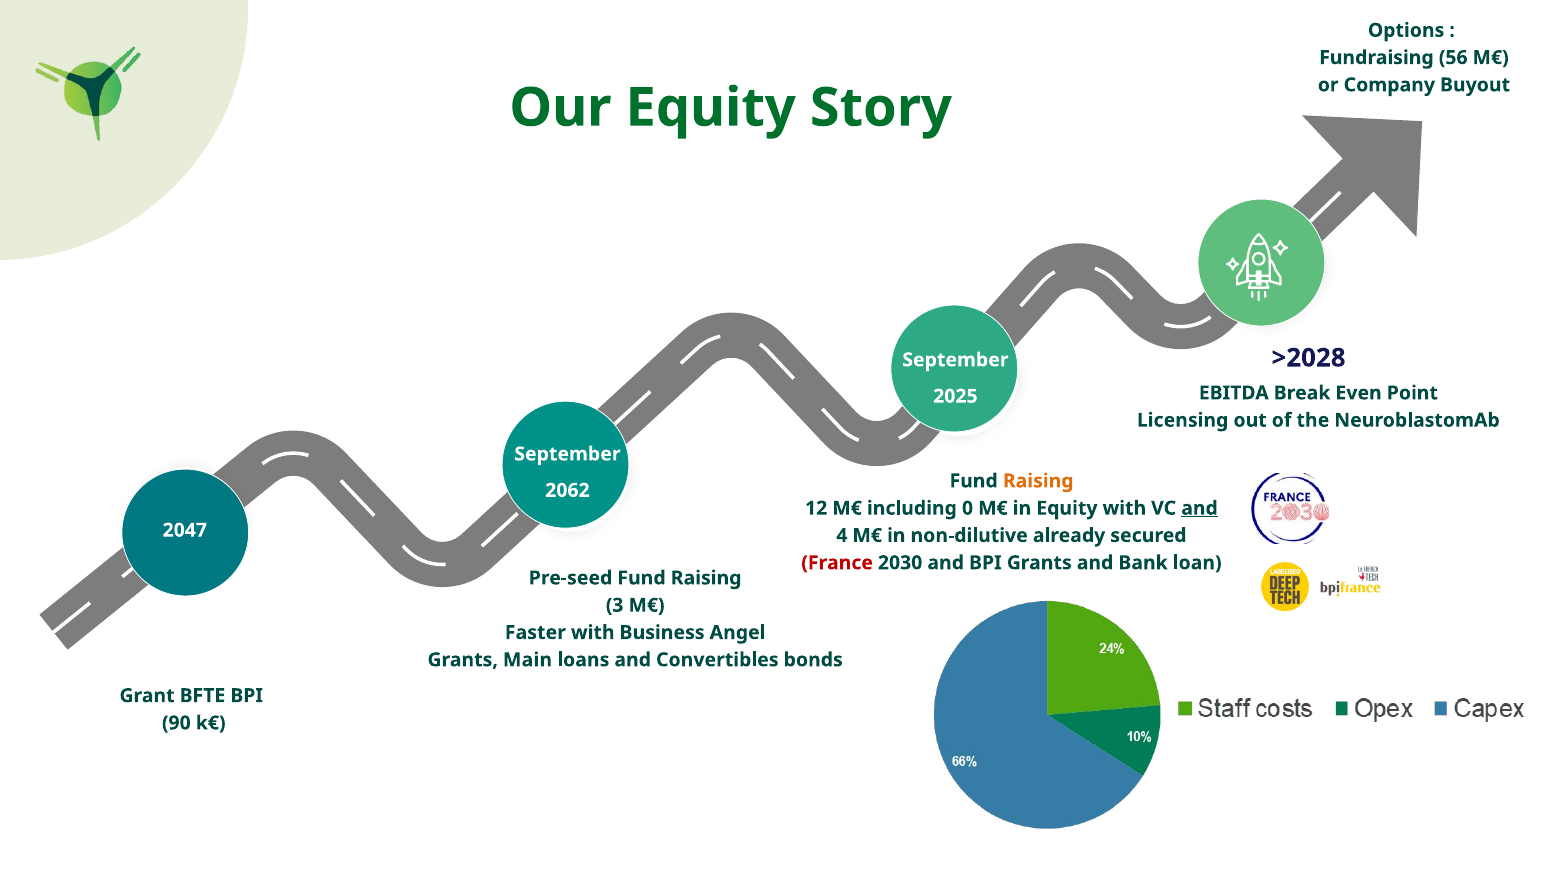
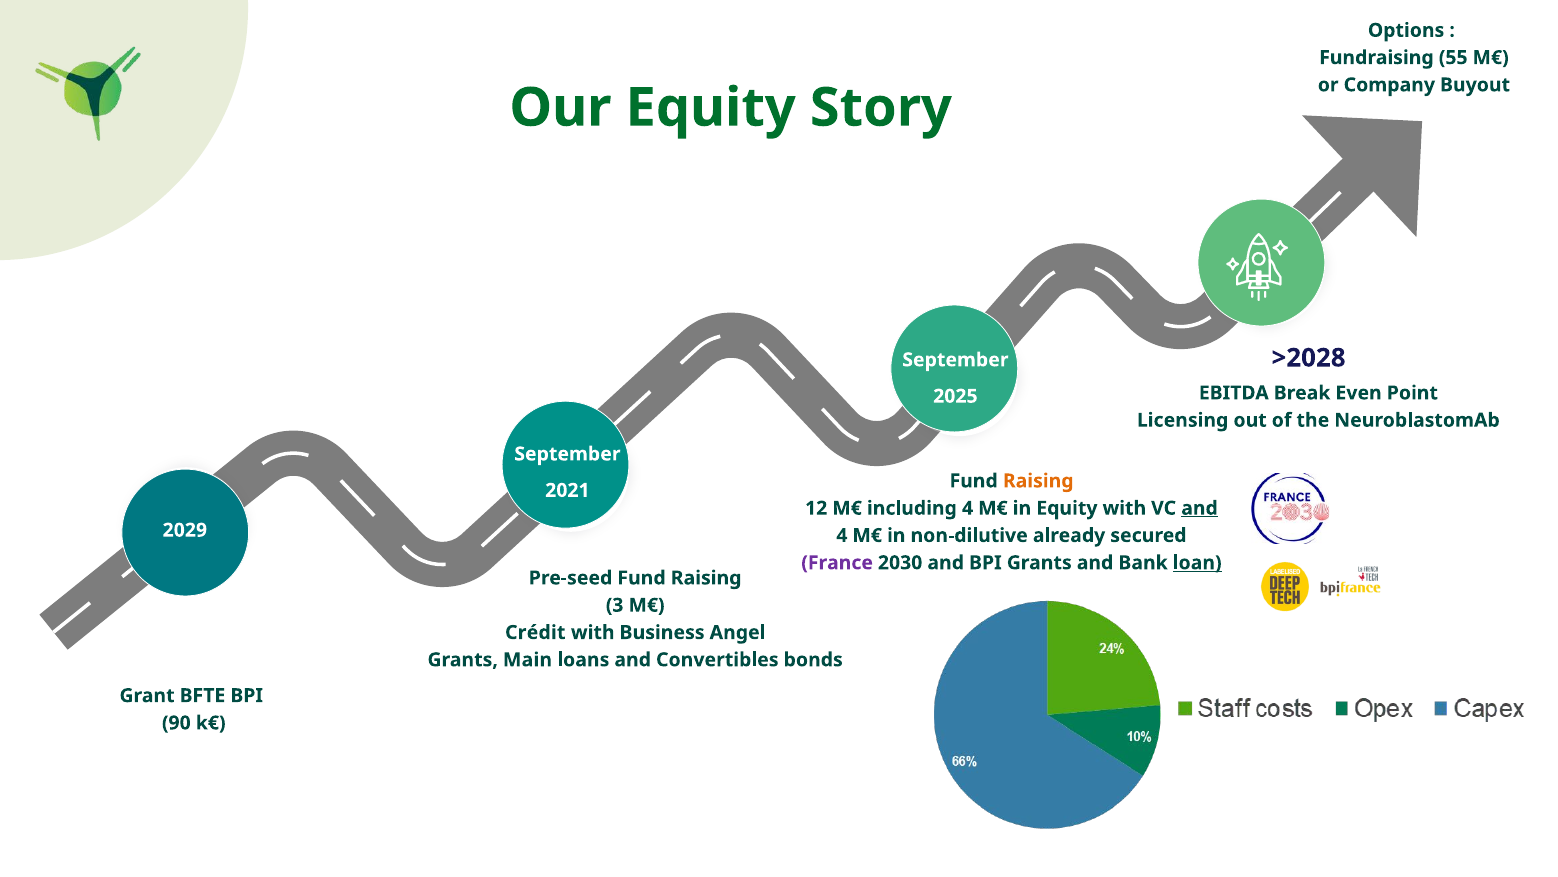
56: 56 -> 55
2062: 2062 -> 2021
including 0: 0 -> 4
2047: 2047 -> 2029
France colour: red -> purple
loan underline: none -> present
Faster: Faster -> Crédit
